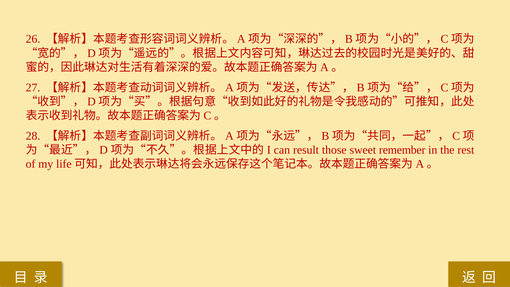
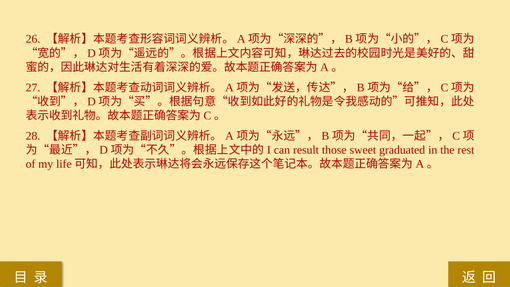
remember: remember -> graduated
